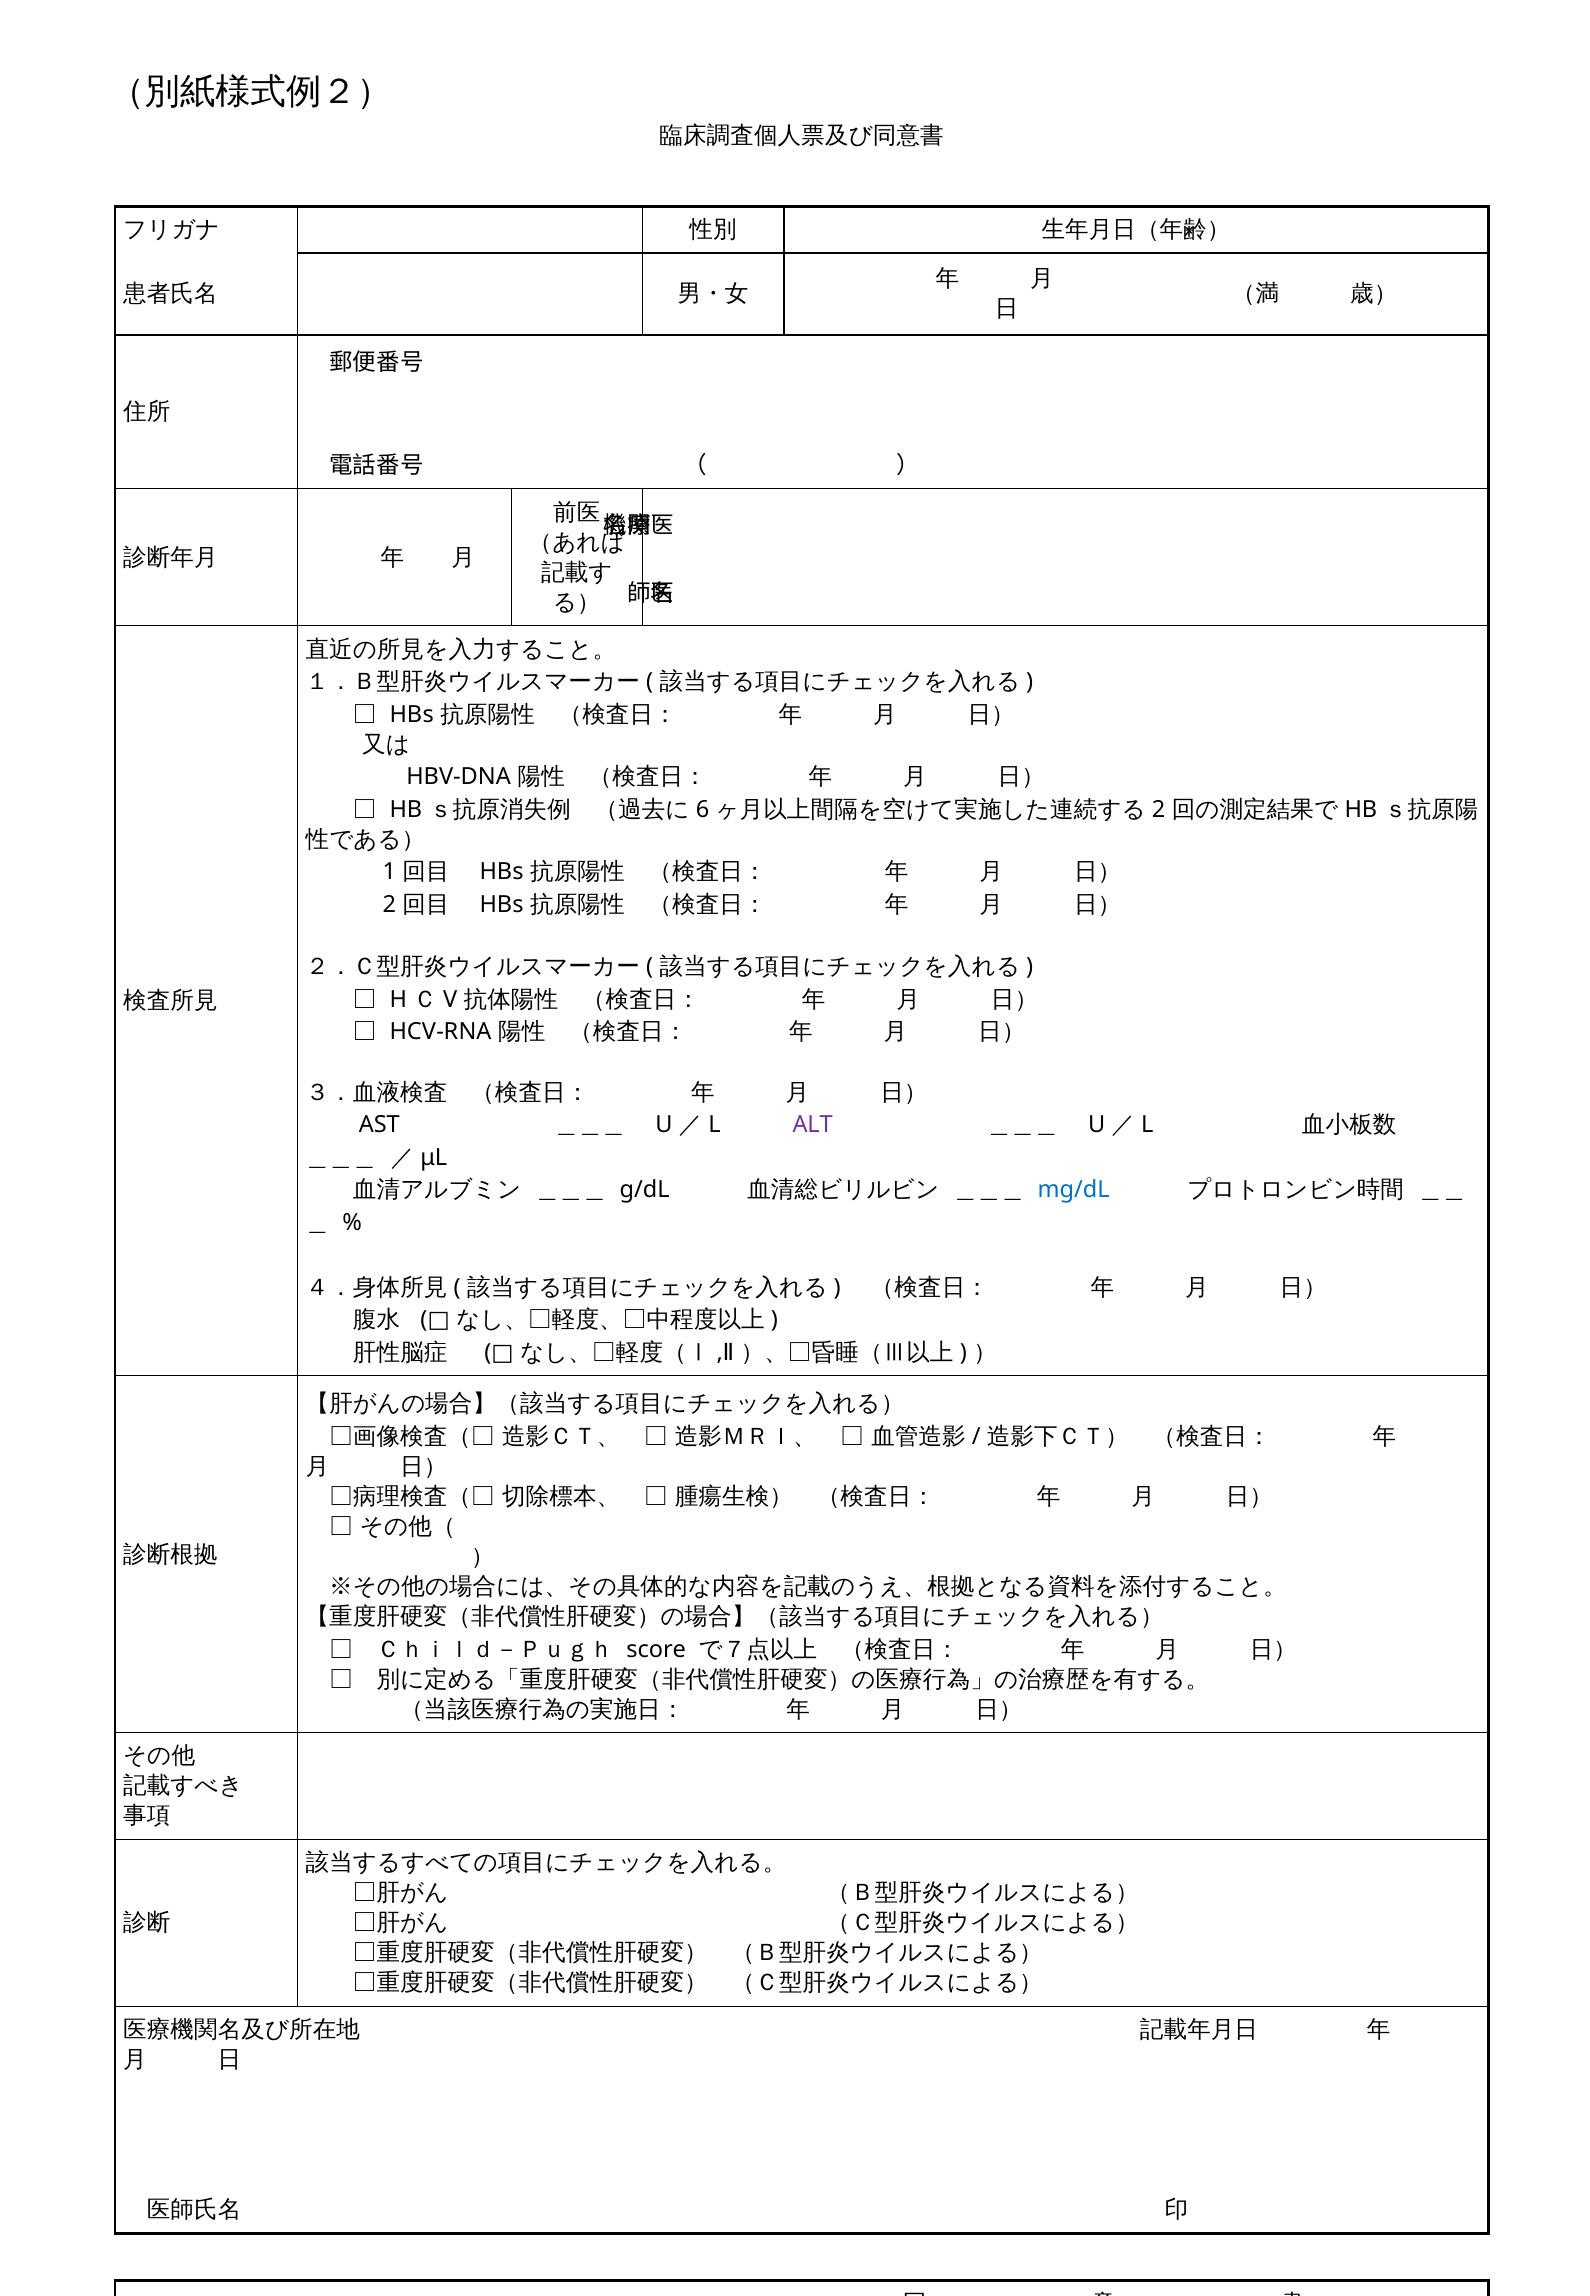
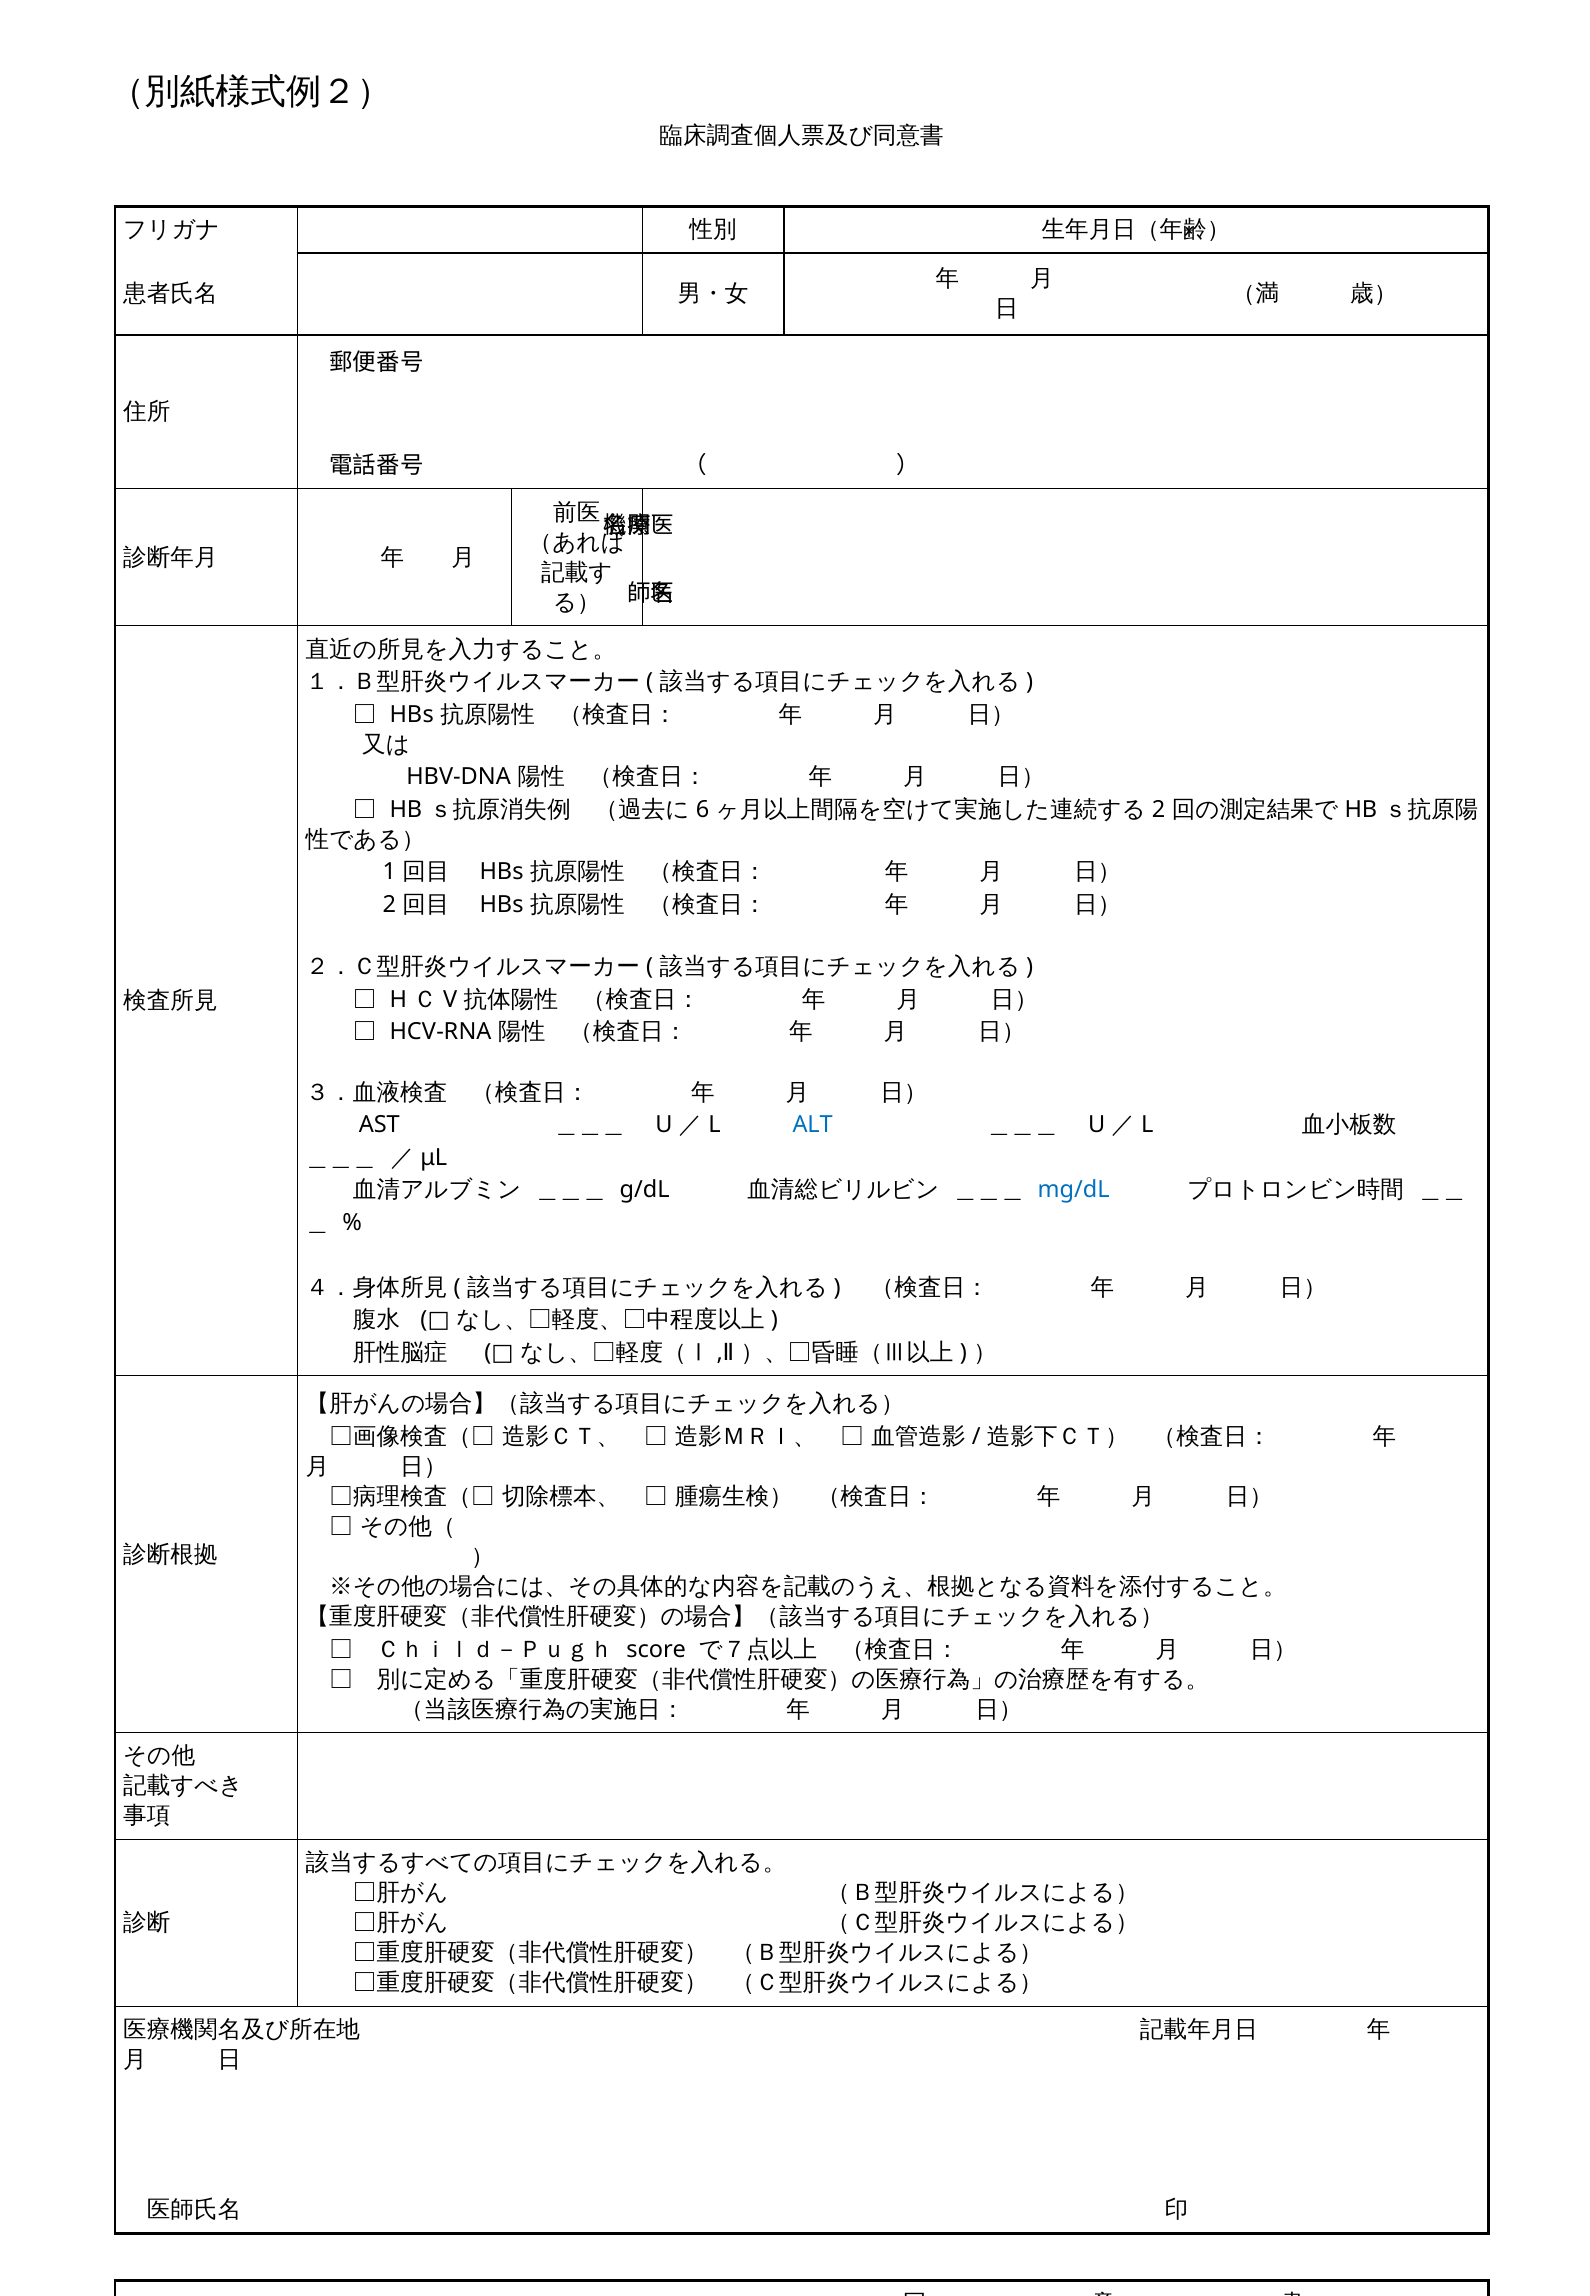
ALT colour: purple -> blue
